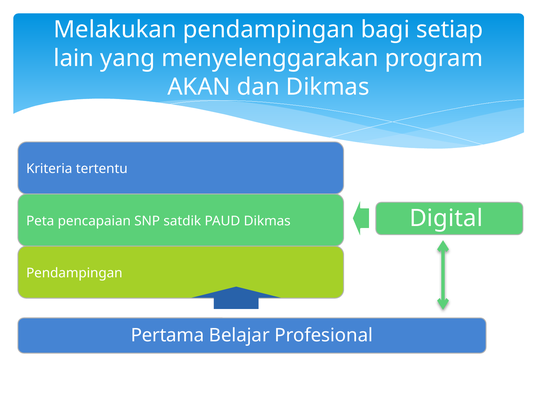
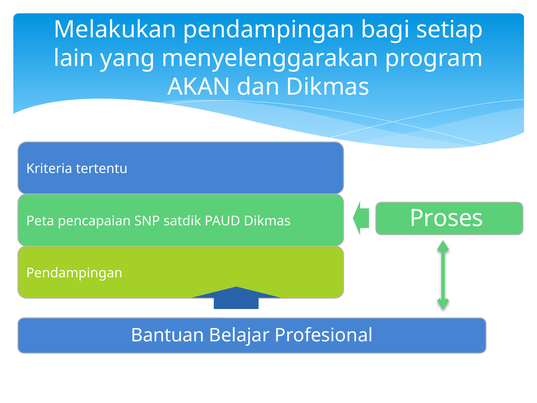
Digital: Digital -> Proses
Pertama: Pertama -> Bantuan
